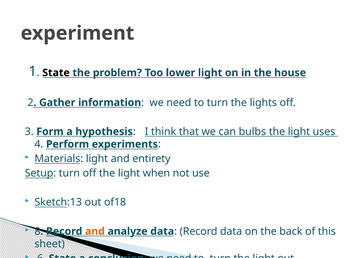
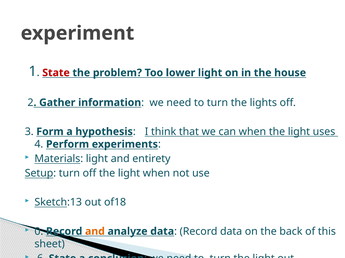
State at (56, 73) colour: black -> red
can bulbs: bulbs -> when
8: 8 -> 0
